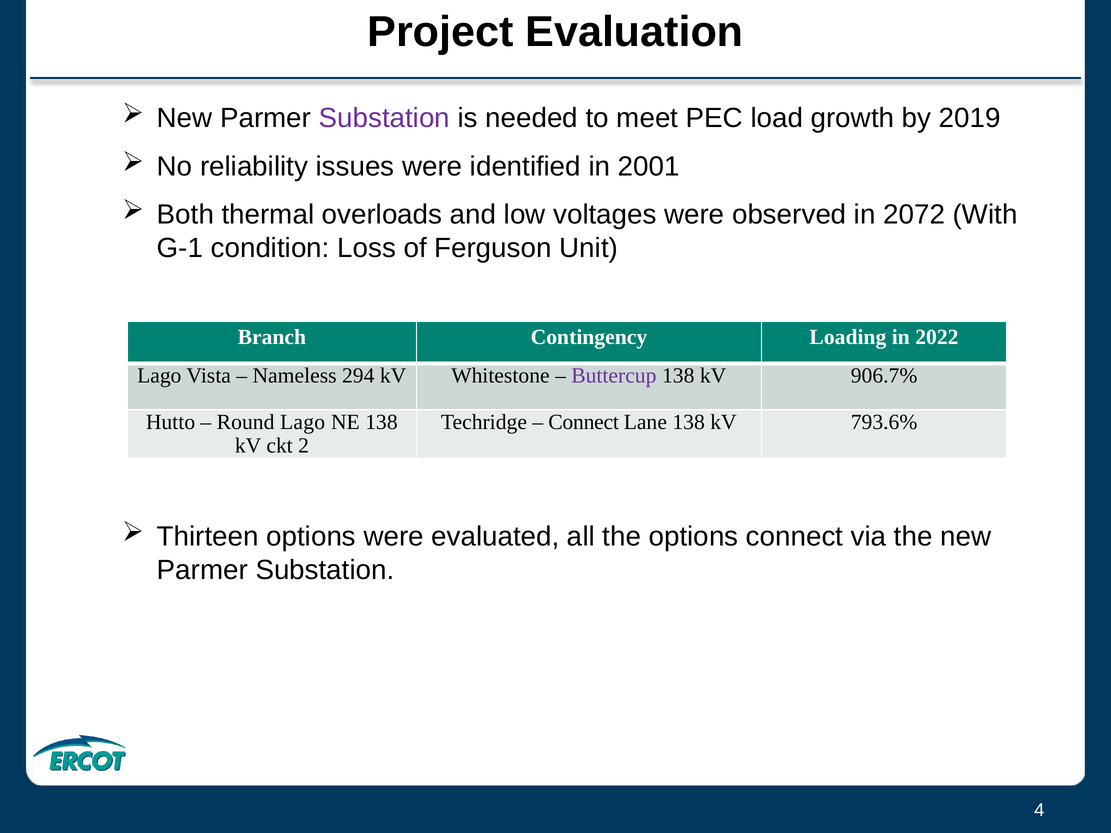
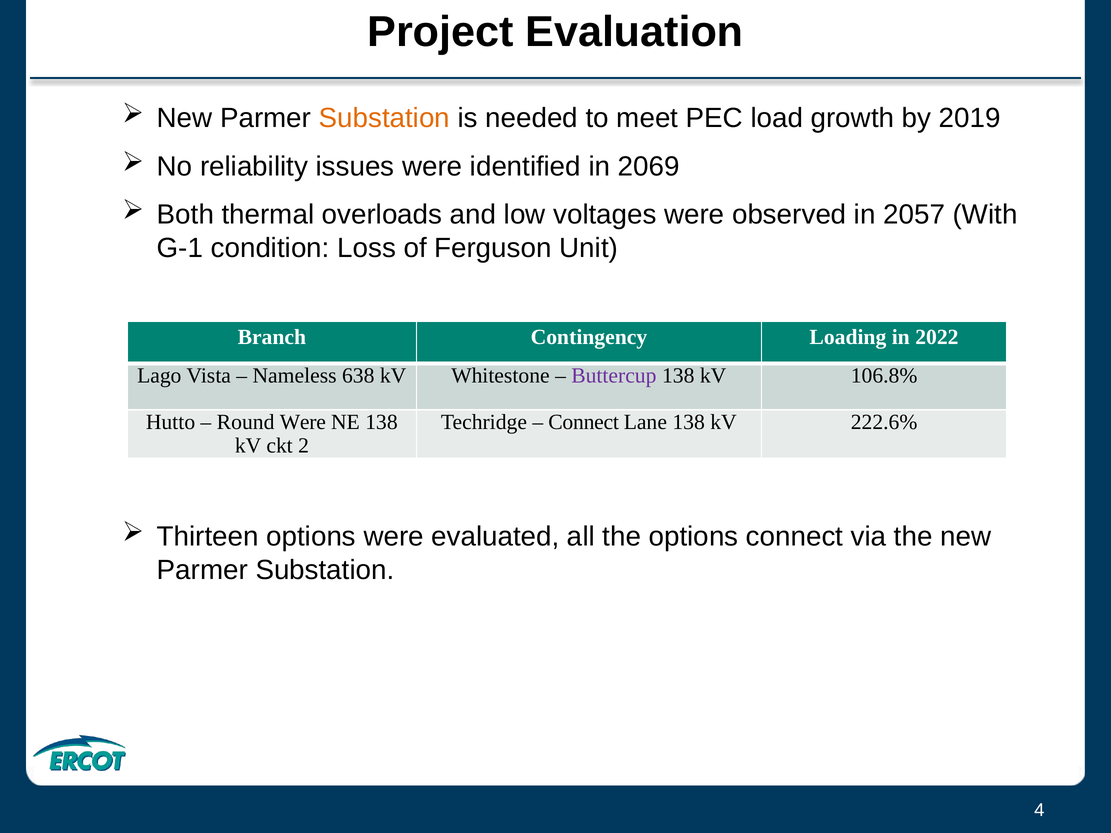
Substation at (384, 118) colour: purple -> orange
2001: 2001 -> 2069
2072: 2072 -> 2057
294: 294 -> 638
906.7%: 906.7% -> 106.8%
Round Lago: Lago -> Were
793.6%: 793.6% -> 222.6%
